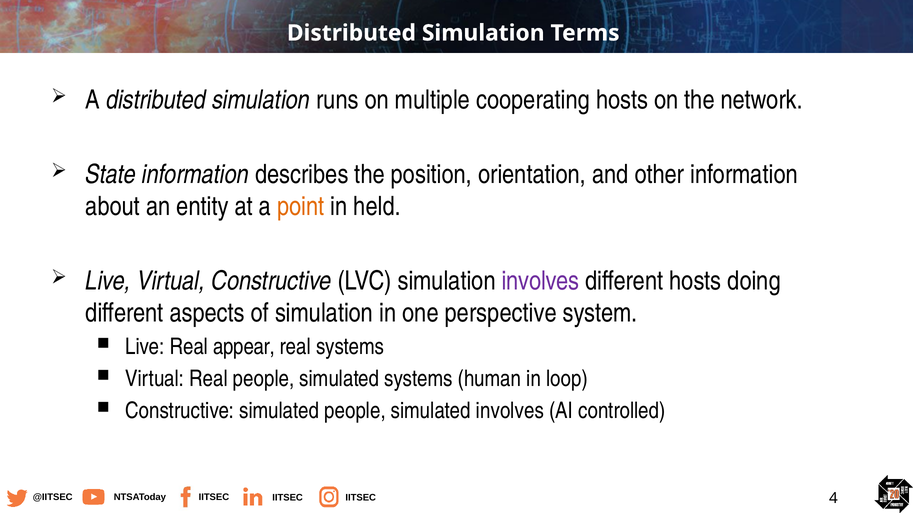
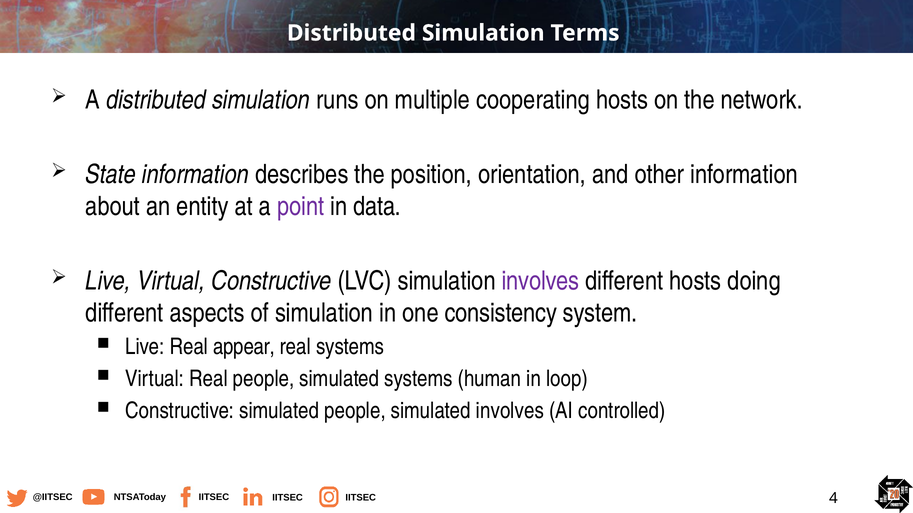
point colour: orange -> purple
held: held -> data
perspective: perspective -> consistency
